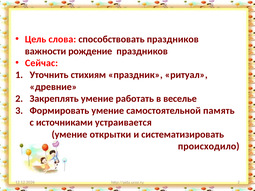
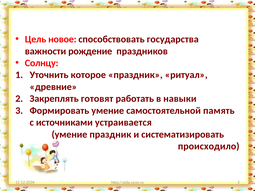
слова: слова -> новое
способствовать праздников: праздников -> государства
Сейчас: Сейчас -> Солнцу
стихиям: стихиям -> которое
Закреплять умение: умение -> готовят
веселье: веселье -> навыки
умение открытки: открытки -> праздник
